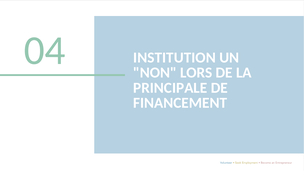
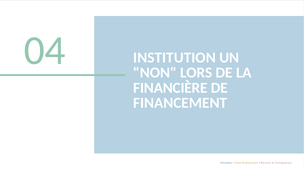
PRINCIPALE: PRINCIPALE -> FINANCIÈRE
